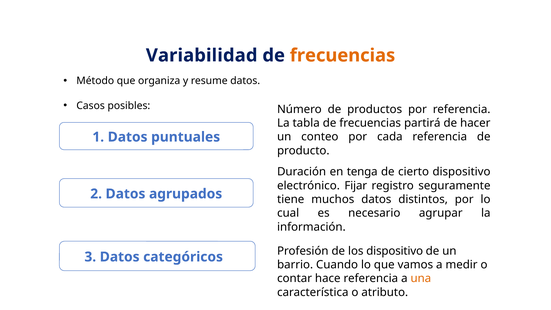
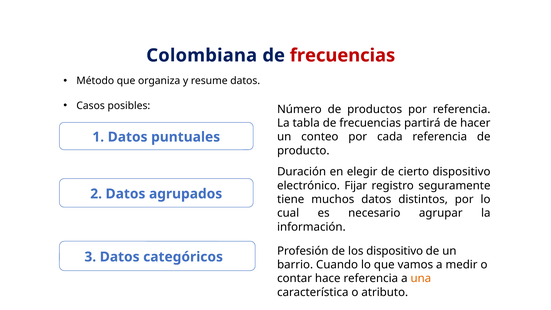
Variabilidad: Variabilidad -> Colombiana
frecuencias at (342, 55) colour: orange -> red
tenga: tenga -> elegir
